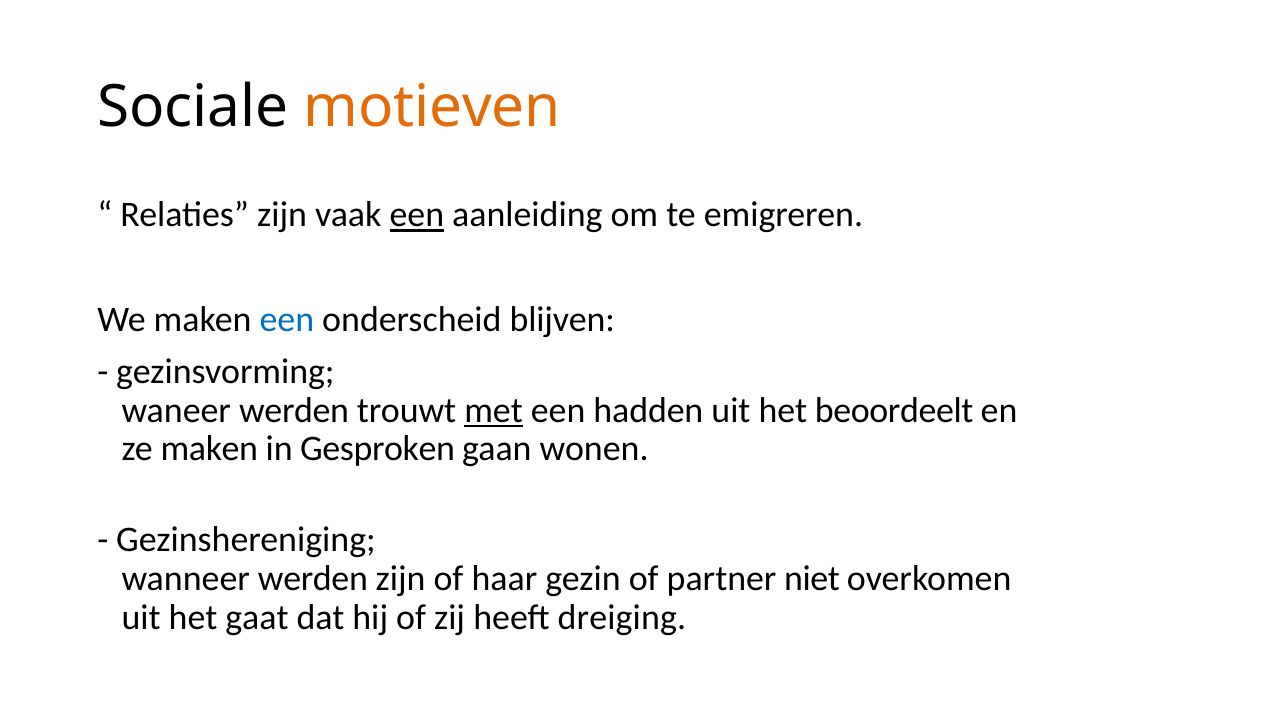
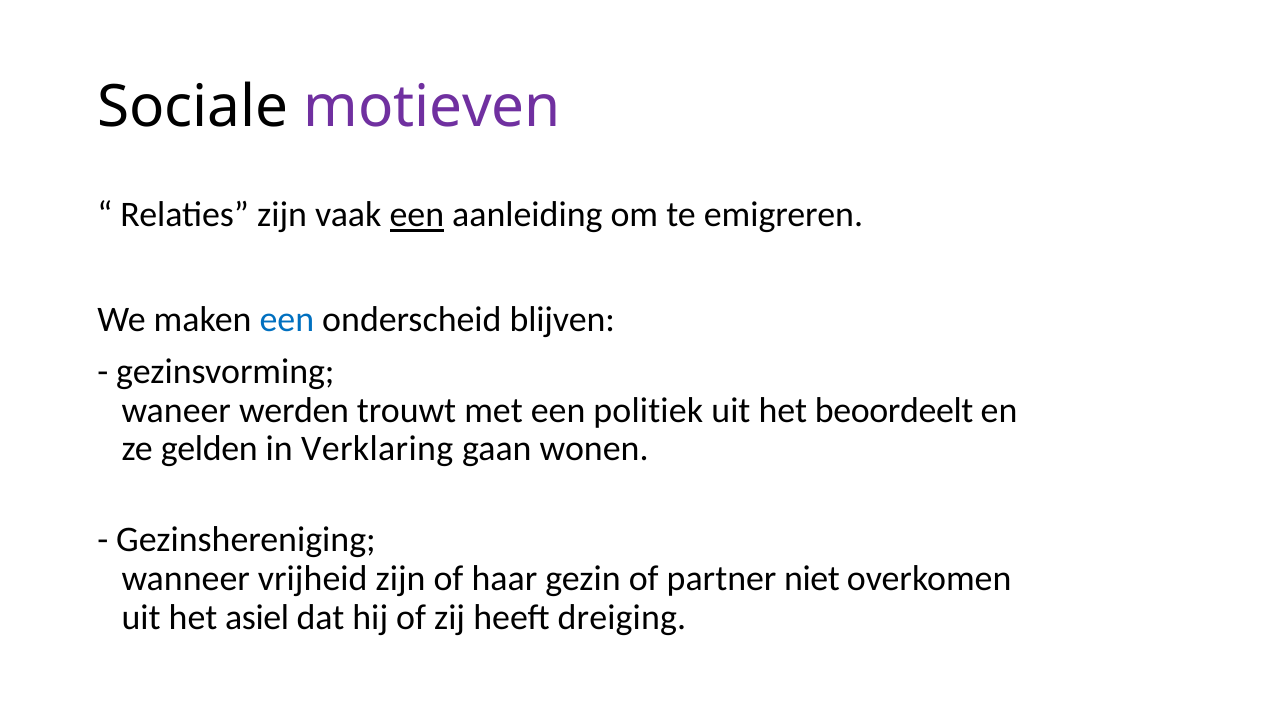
motieven colour: orange -> purple
met underline: present -> none
hadden: hadden -> politiek
ze maken: maken -> gelden
Gesproken: Gesproken -> Verklaring
wanneer werden: werden -> vrijheid
gaat: gaat -> asiel
